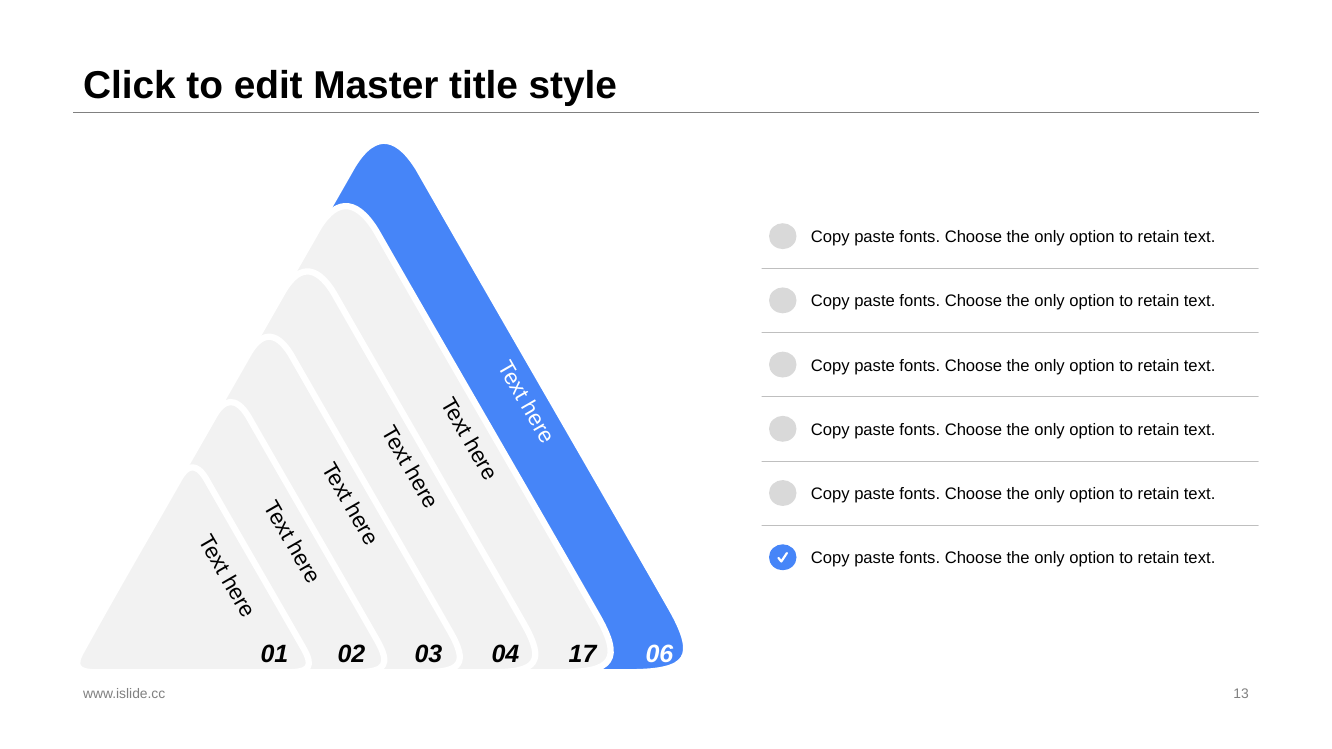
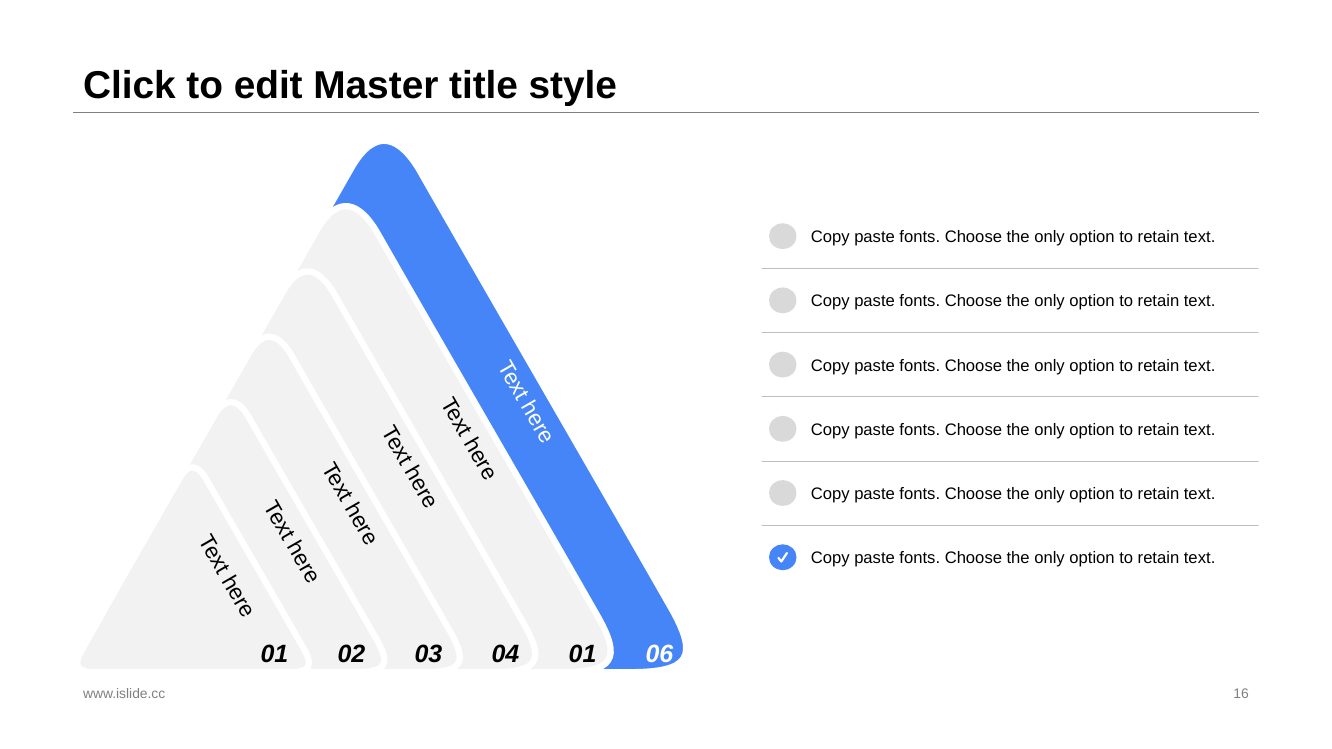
04 17: 17 -> 01
13: 13 -> 16
